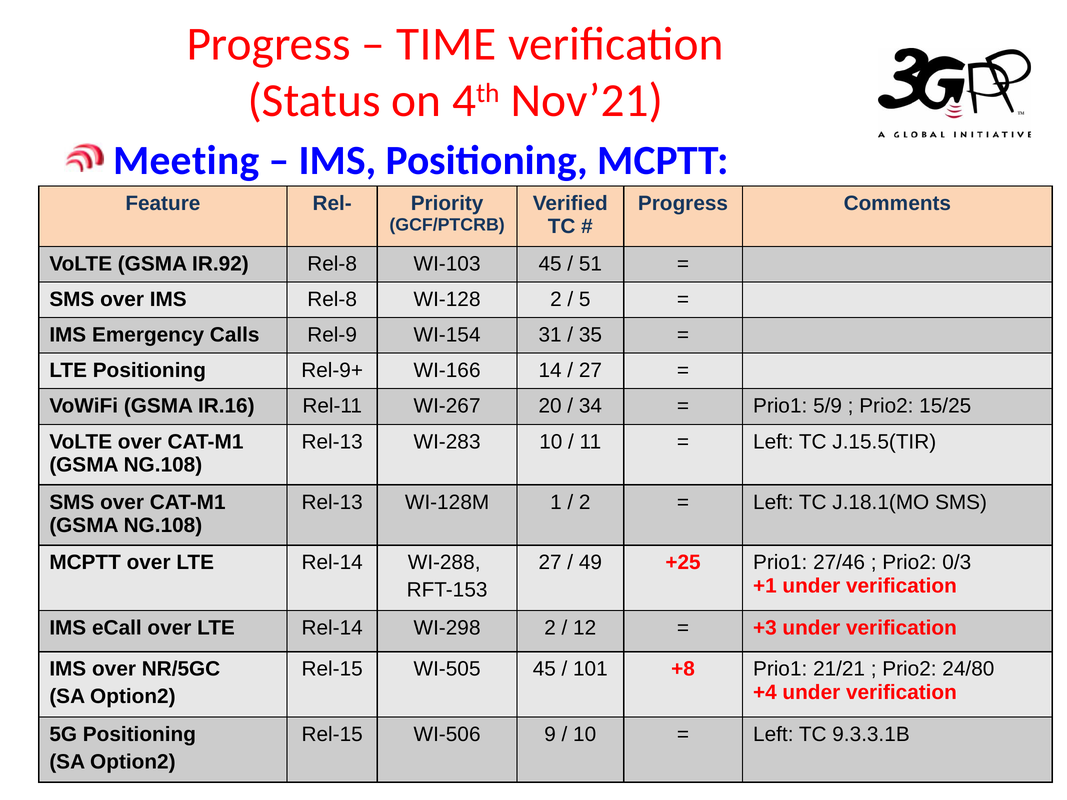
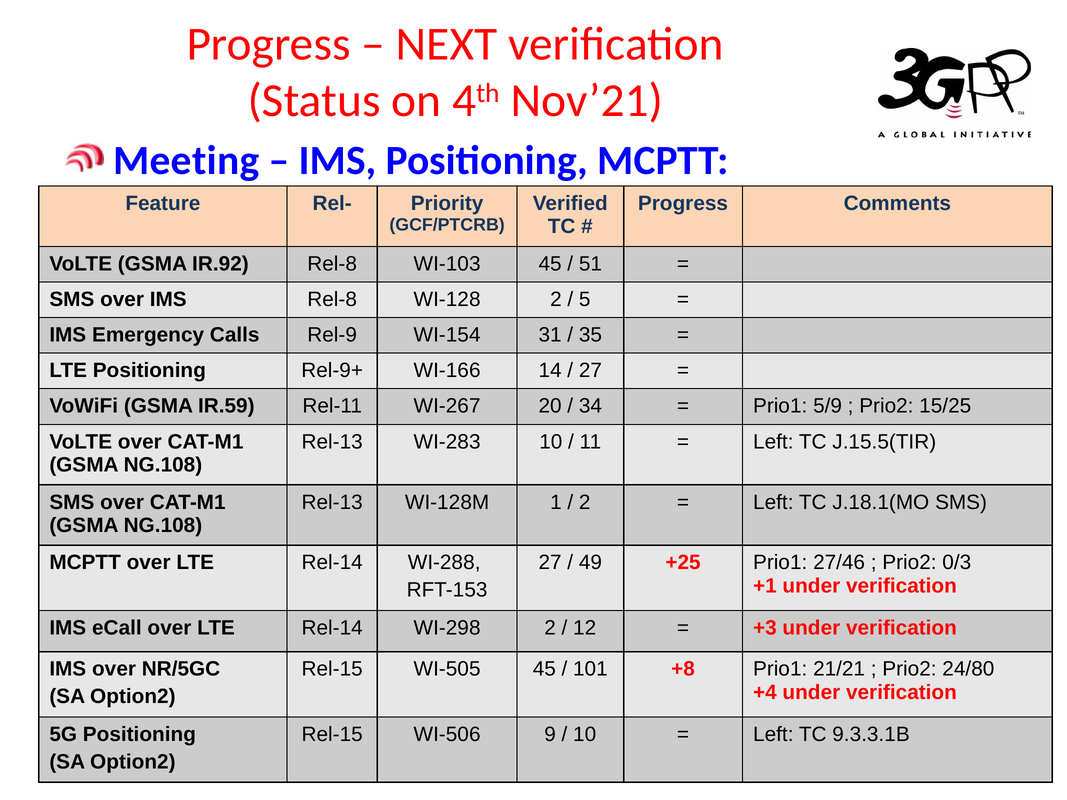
TIME: TIME -> NEXT
IR.16: IR.16 -> IR.59
